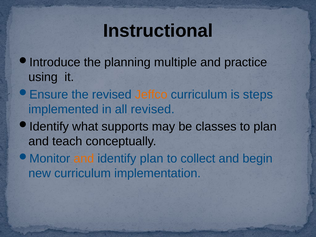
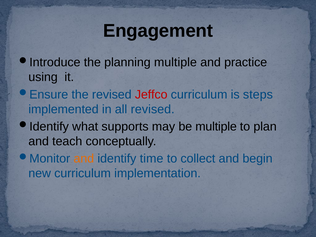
Instructional: Instructional -> Engagement
Jeffco colour: orange -> red
be classes: classes -> multiple
identify plan: plan -> time
